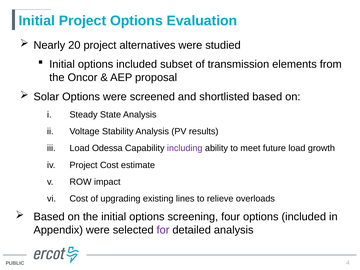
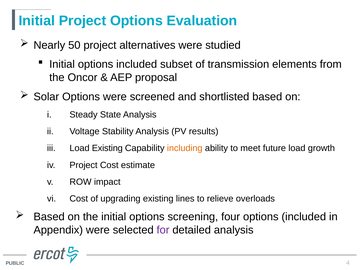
20: 20 -> 50
Load Odessa: Odessa -> Existing
including colour: purple -> orange
